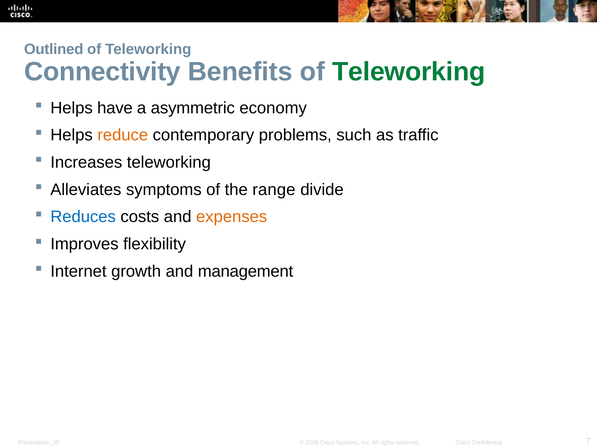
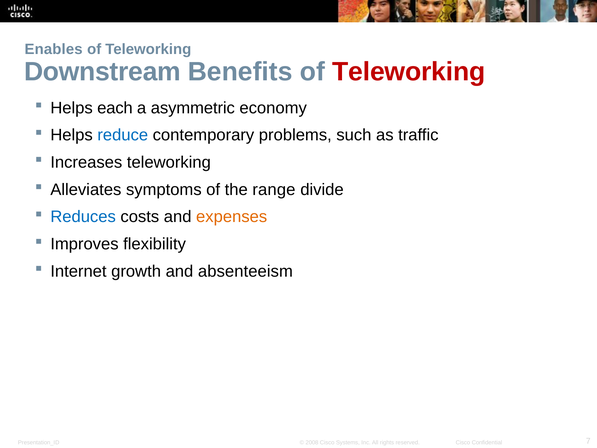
Outlined: Outlined -> Enables
Connectivity: Connectivity -> Downstream
Teleworking at (409, 72) colour: green -> red
have: have -> each
reduce colour: orange -> blue
management: management -> absenteeism
